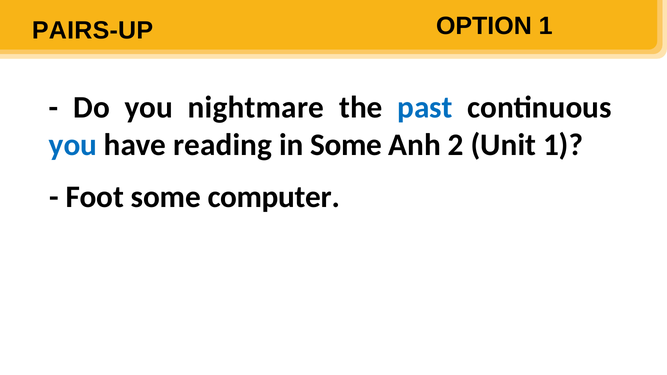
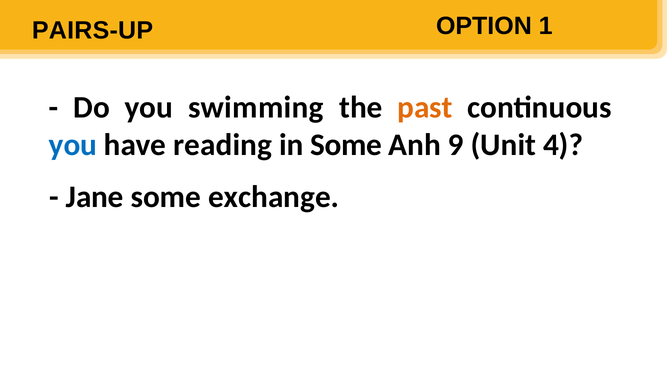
nightmare: nightmare -> swimming
past colour: blue -> orange
2: 2 -> 9
Unit 1: 1 -> 4
Foot: Foot -> Jane
computer: computer -> exchange
